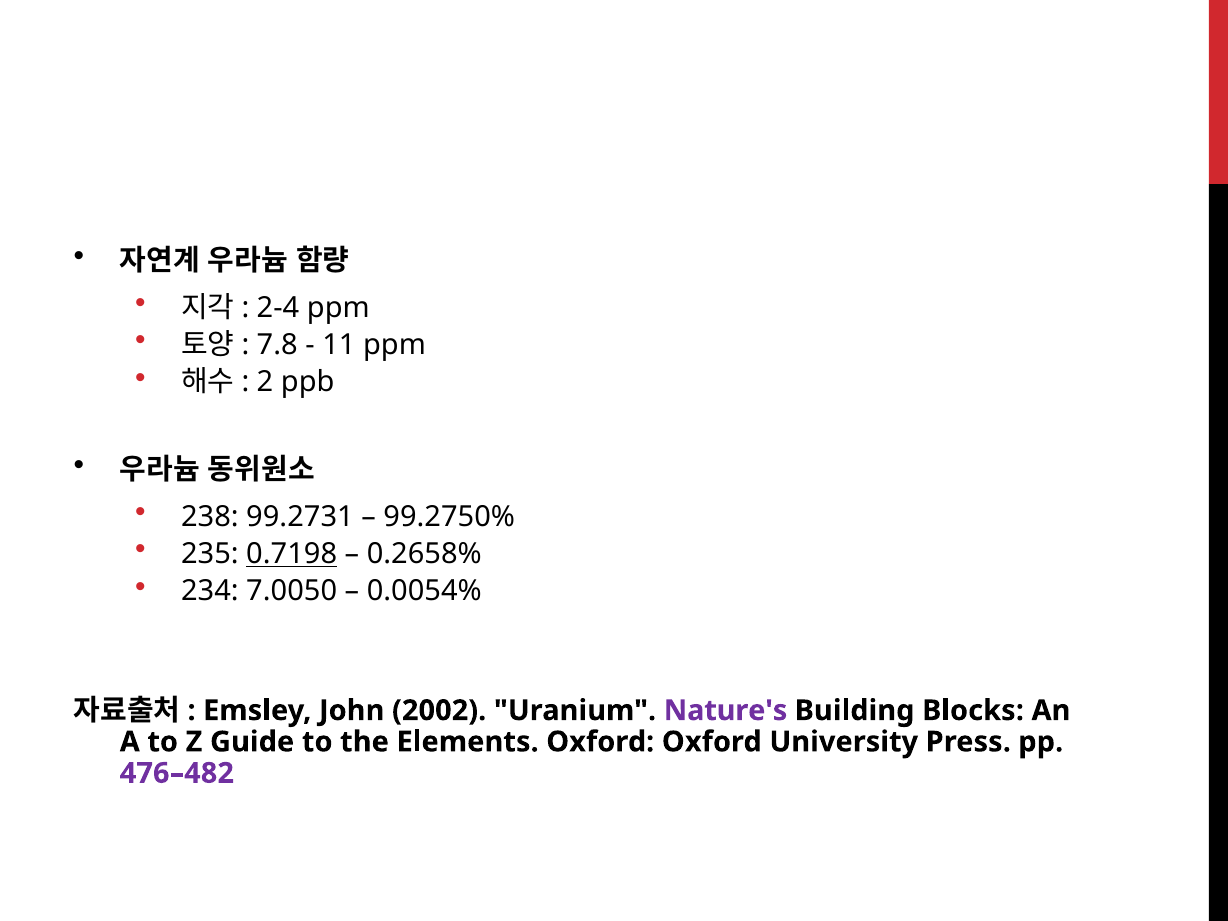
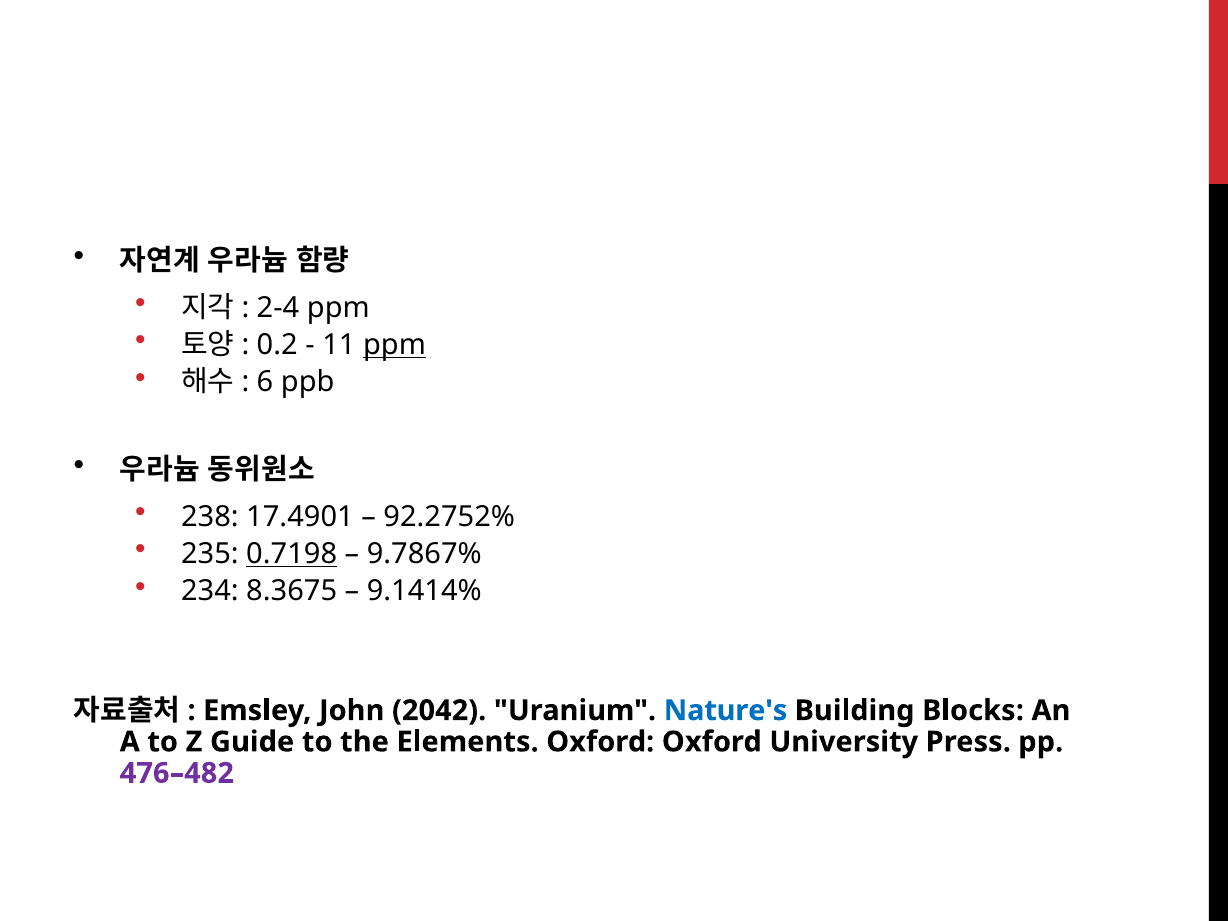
7.8: 7.8 -> 0.2
ppm at (394, 345) underline: none -> present
2: 2 -> 6
99.2731: 99.2731 -> 17.4901
99.2750%: 99.2750% -> 92.2752%
0.2658%: 0.2658% -> 9.7867%
7.0050: 7.0050 -> 8.3675
0.0054%: 0.0054% -> 9.1414%
2002: 2002 -> 2042
Nature's colour: purple -> blue
